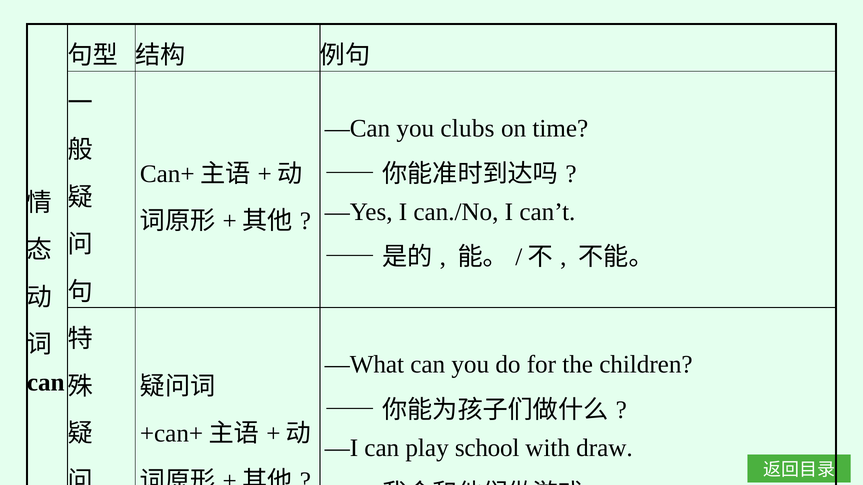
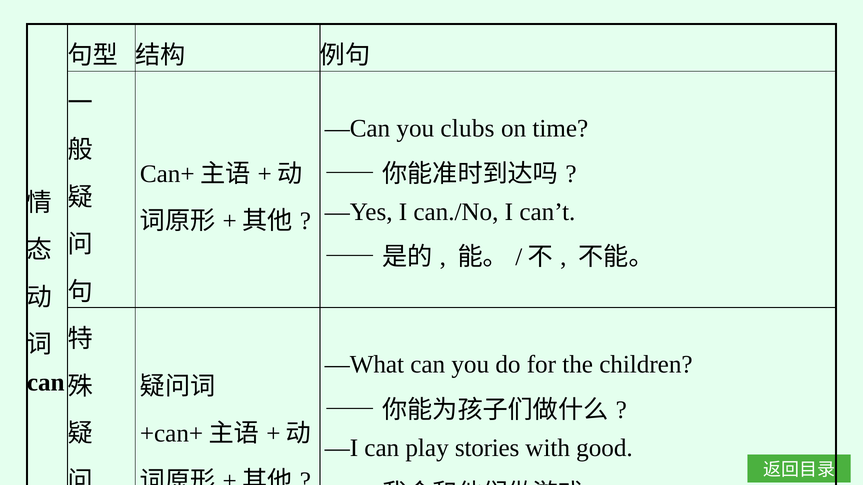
school: school -> stories
draw: draw -> good
